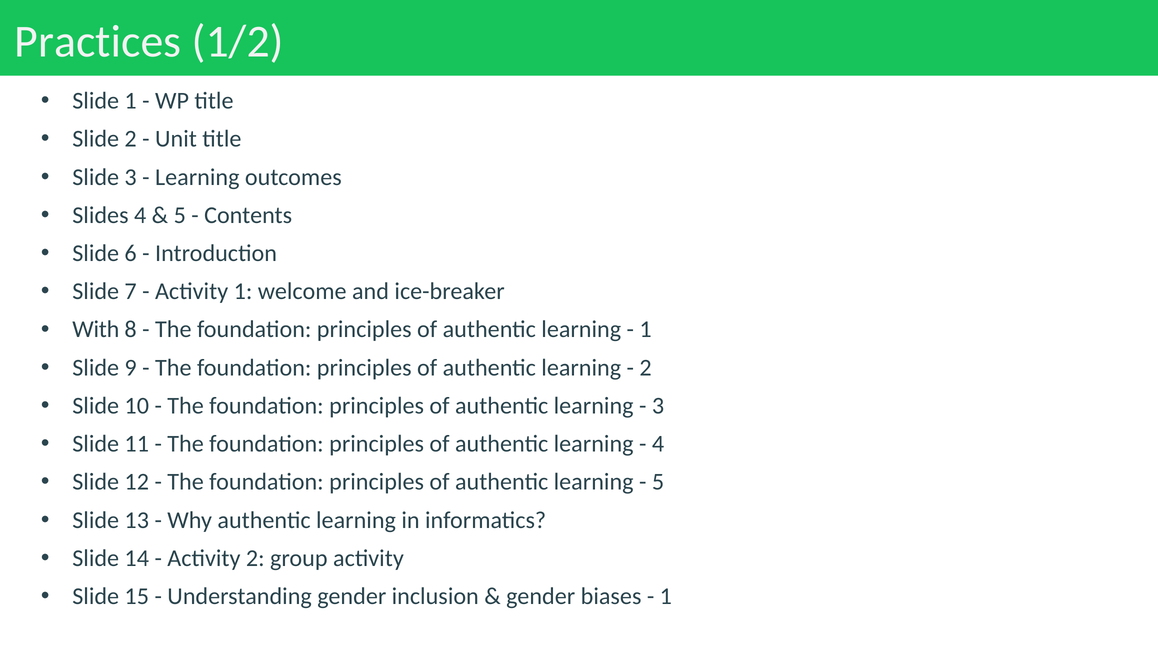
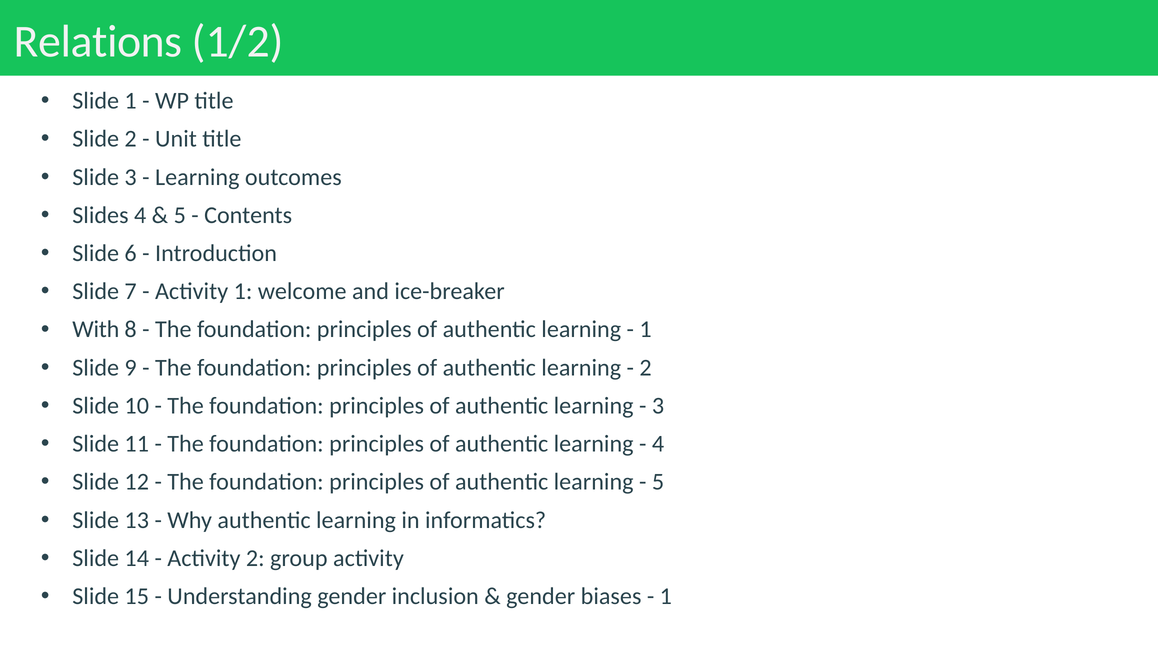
Practices: Practices -> Relations
